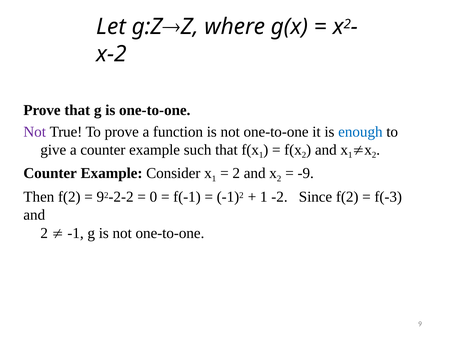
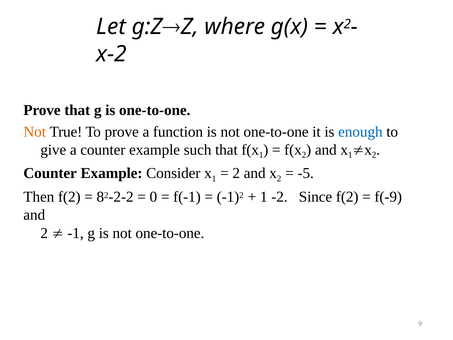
Not at (35, 132) colour: purple -> orange
-9: -9 -> -5
9 at (100, 197): 9 -> 8
f(-3: f(-3 -> f(-9
